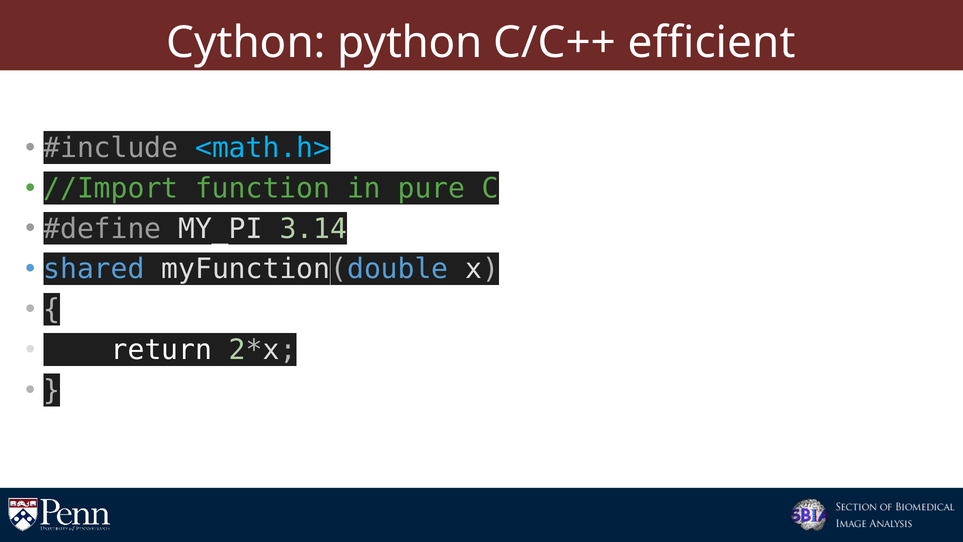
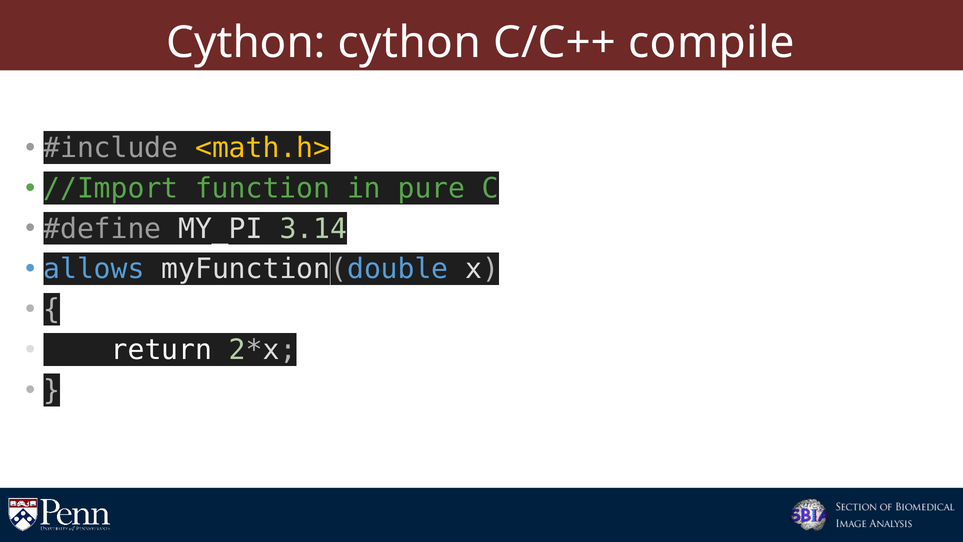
Cython python: python -> cython
efficient: efficient -> compile
<math.h> colour: light blue -> yellow
shared: shared -> allows
